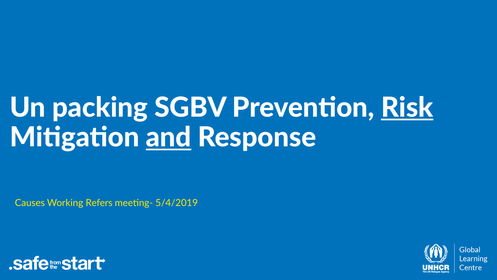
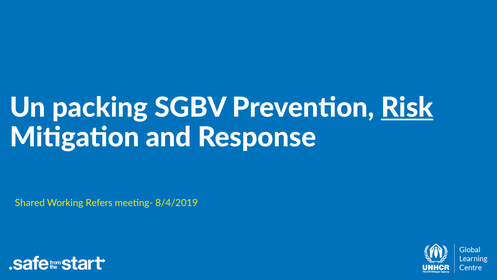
and underline: present -> none
Causes: Causes -> Shared
5/4/2019: 5/4/2019 -> 8/4/2019
